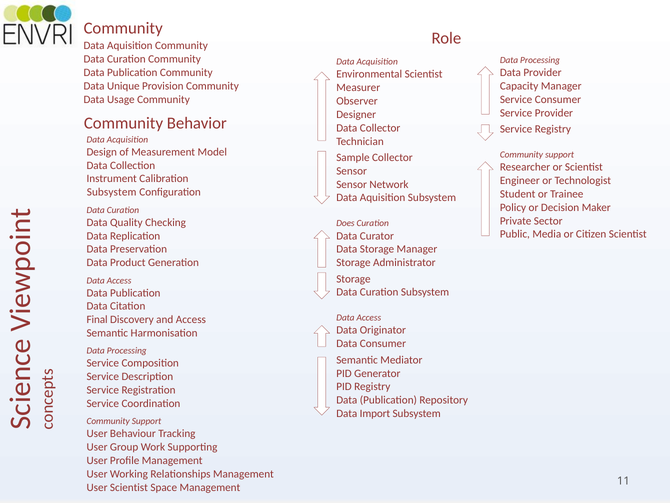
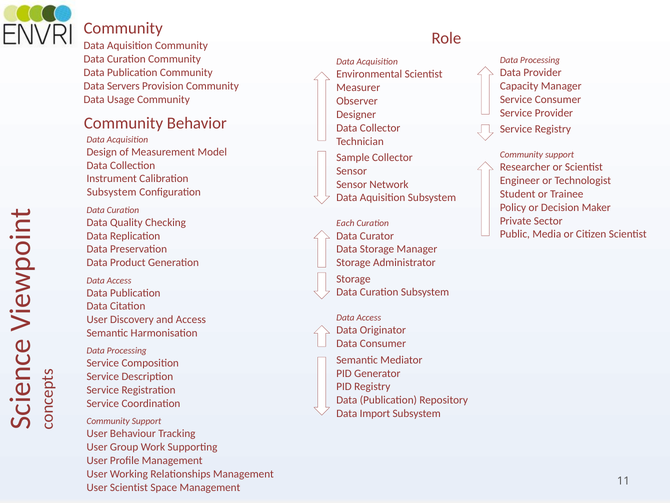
Unique: Unique -> Servers
Does: Does -> Each
Final at (97, 319): Final -> User
